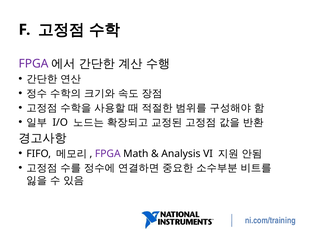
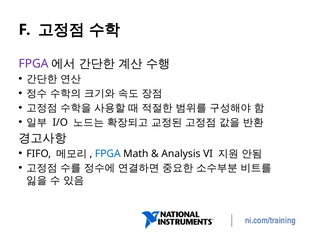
FPGA at (108, 153) colour: purple -> blue
